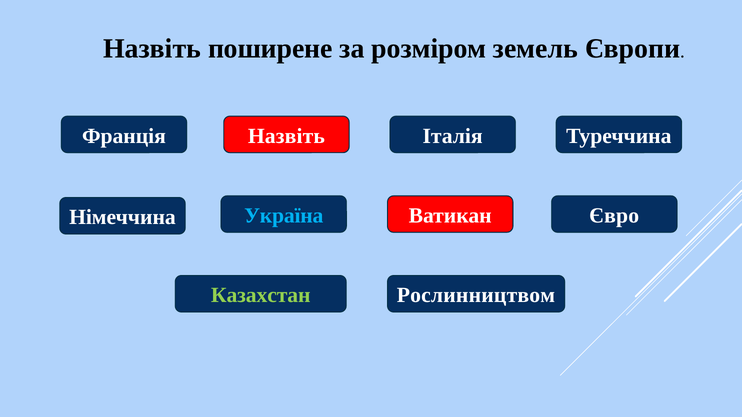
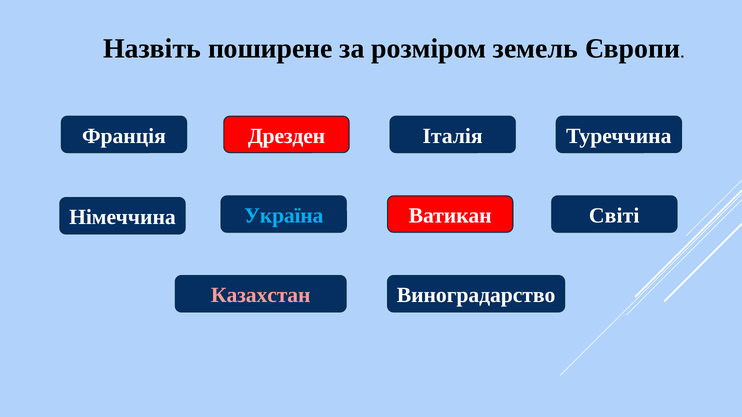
Франція Назвіть: Назвіть -> Дрезден
Євро: Євро -> Світі
Казахстан colour: light green -> pink
Рослинництвом: Рослинництвом -> Виноградарство
